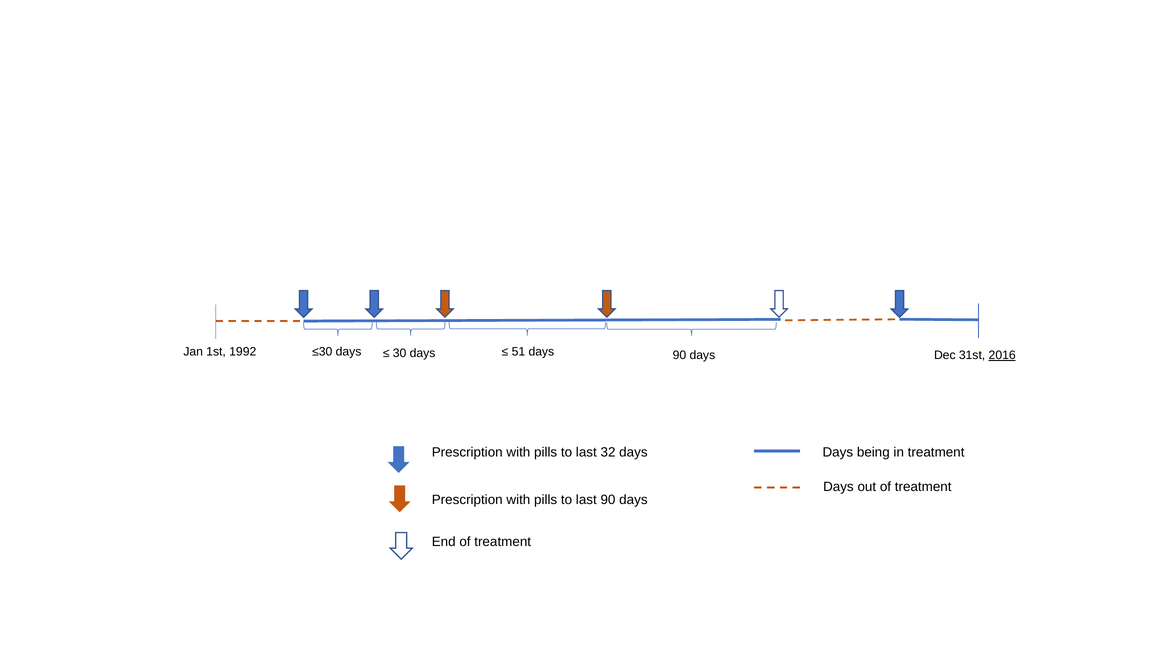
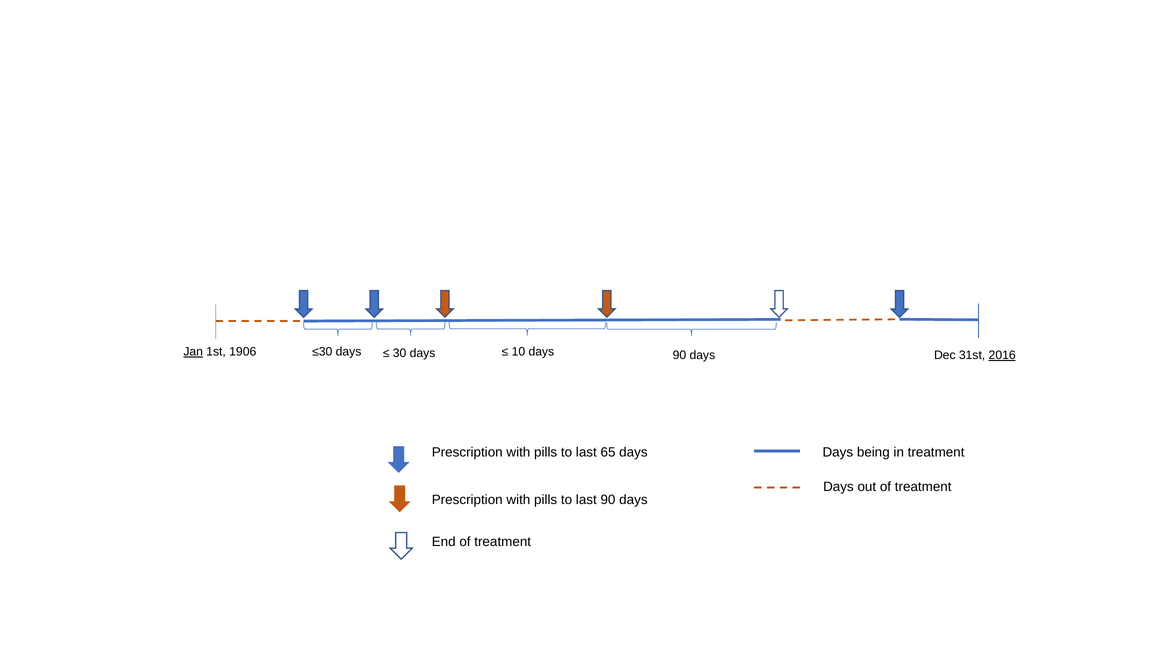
Jan underline: none -> present
1992: 1992 -> 1906
51: 51 -> 10
32: 32 -> 65
